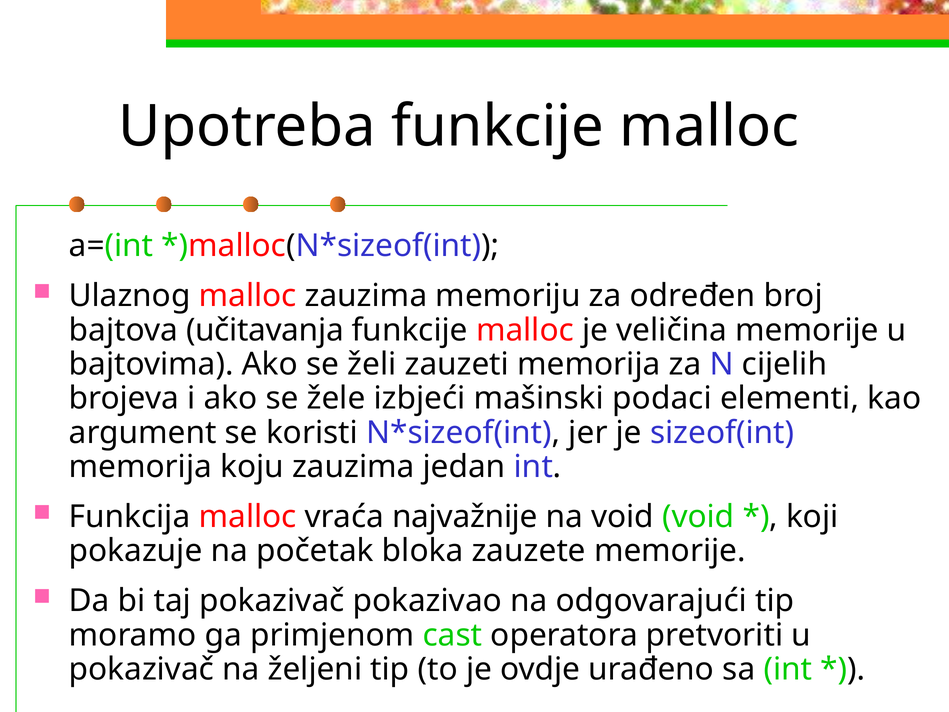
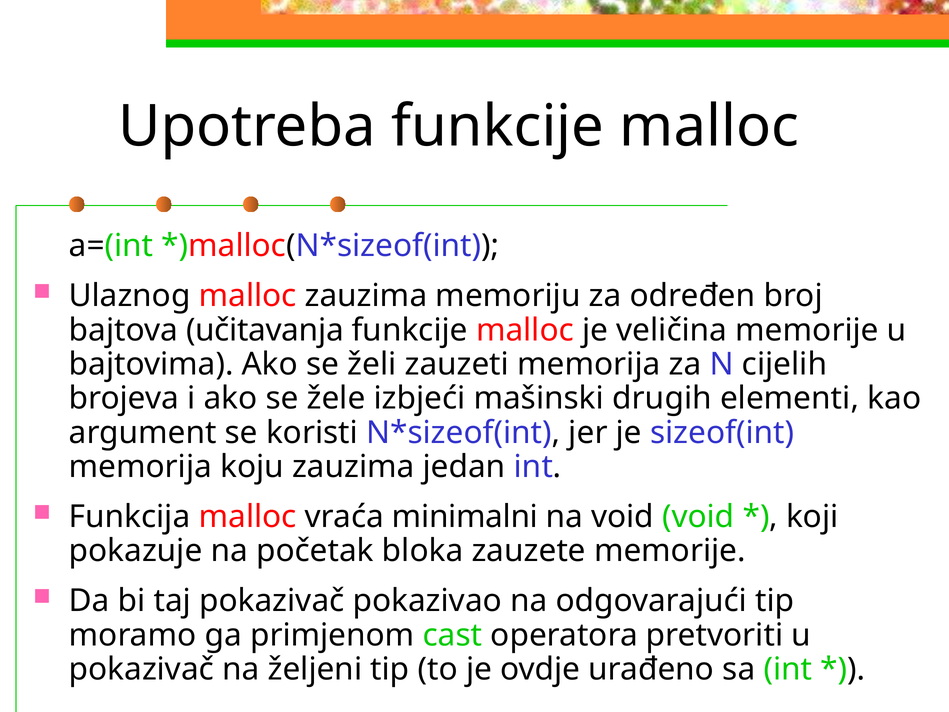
podaci: podaci -> drugih
najvažnije: najvažnije -> minimalni
